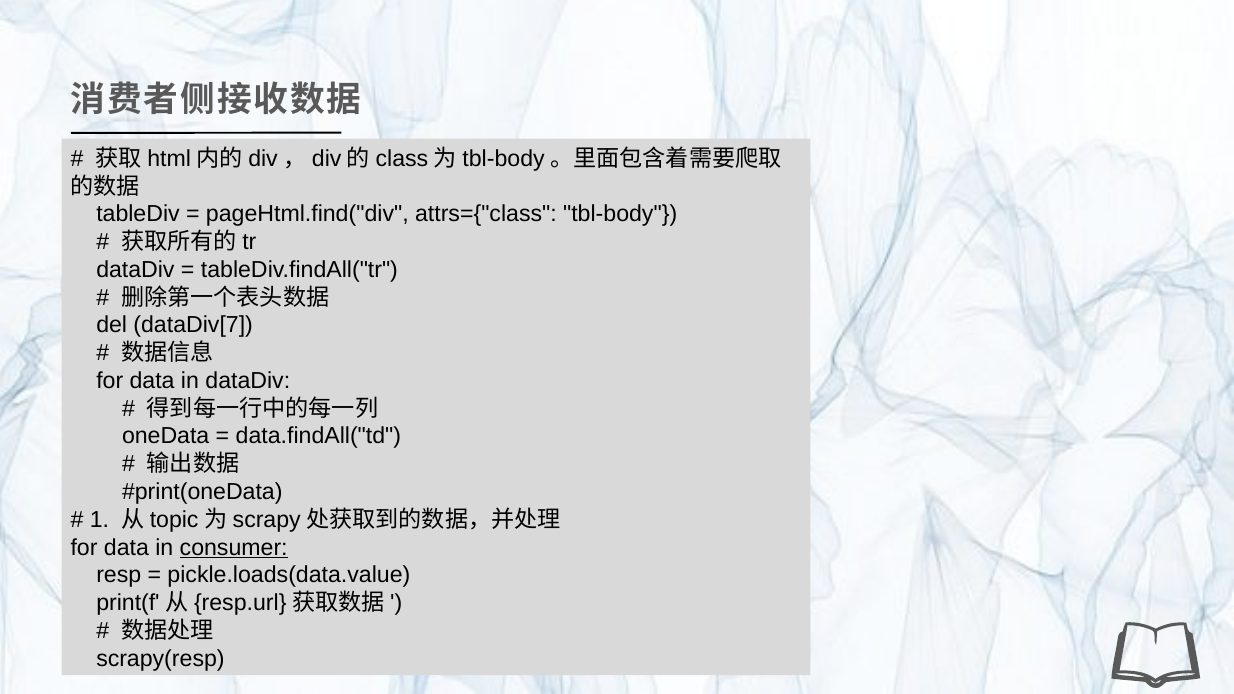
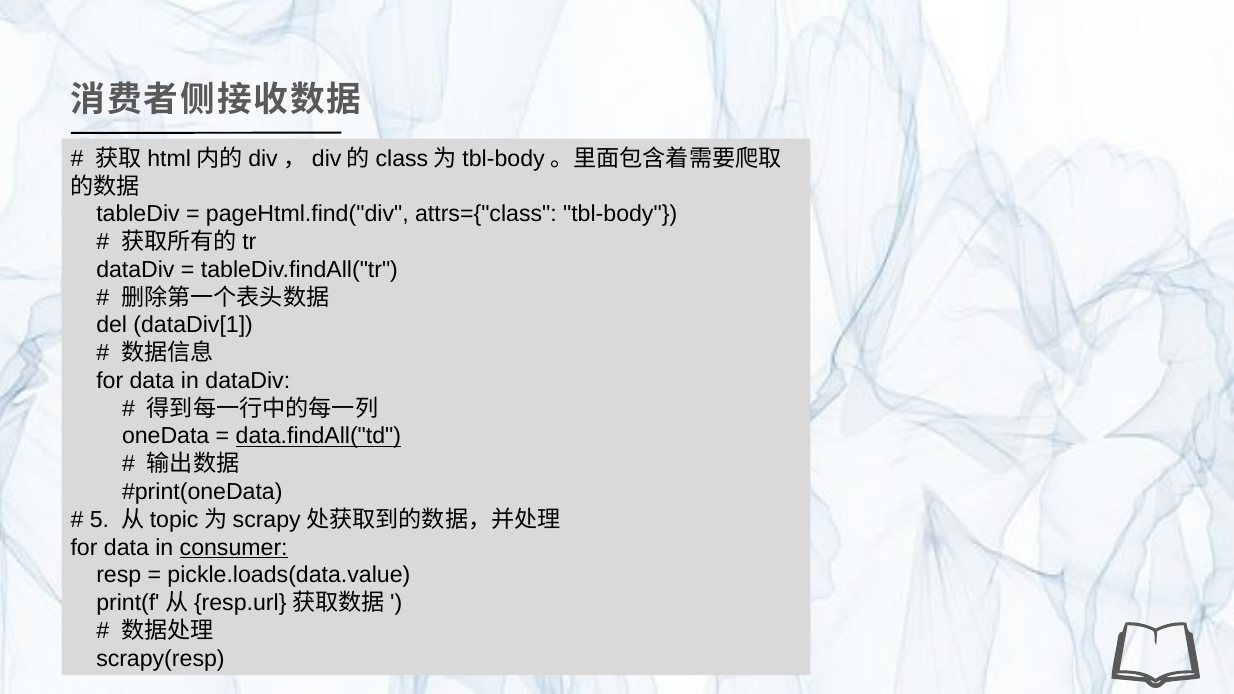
dataDiv[7: dataDiv[7 -> dataDiv[1
data.findAll("td underline: none -> present
1: 1 -> 5
